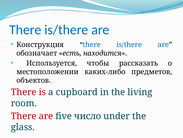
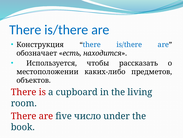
glass: glass -> book
